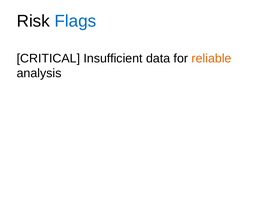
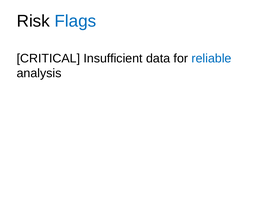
reliable colour: orange -> blue
